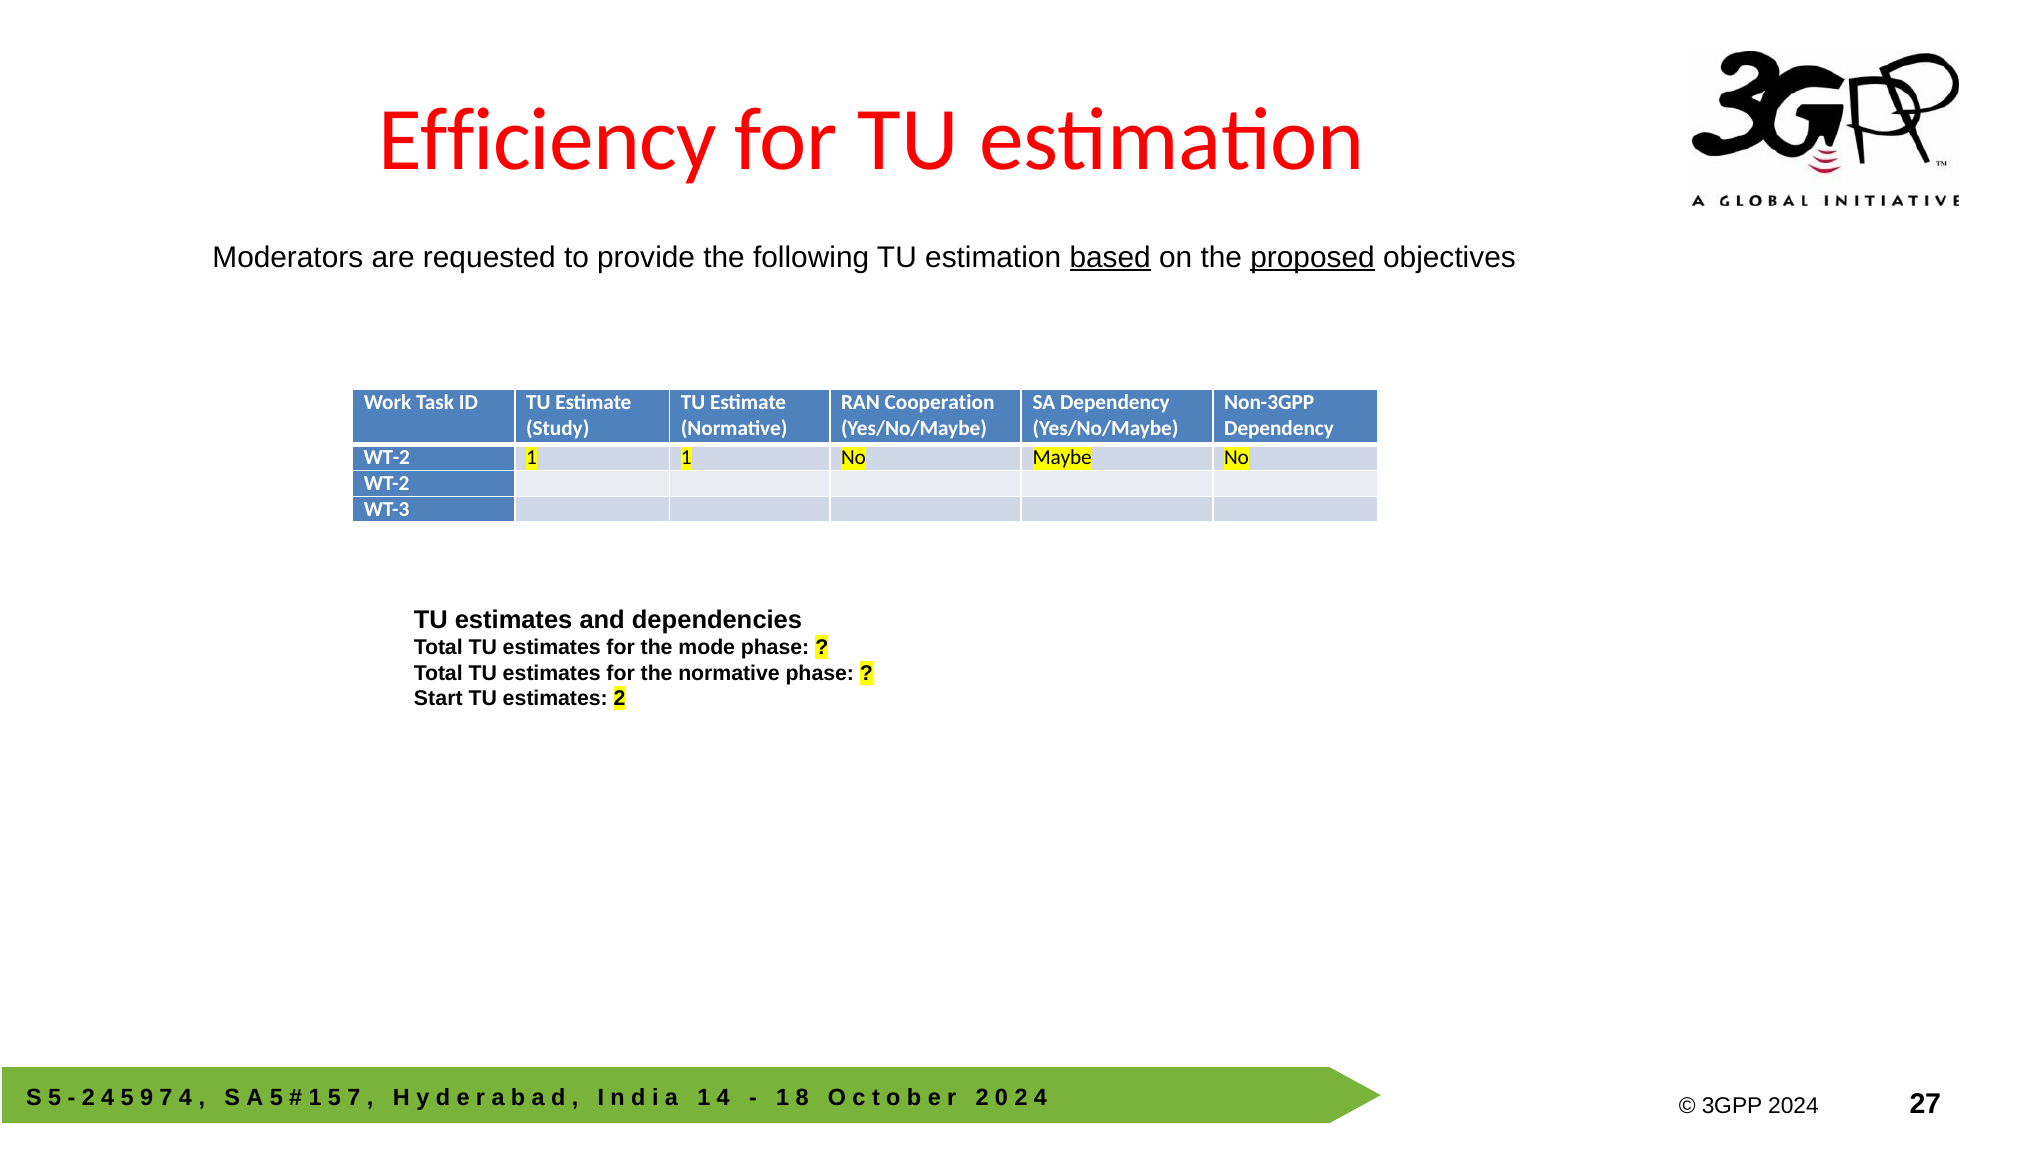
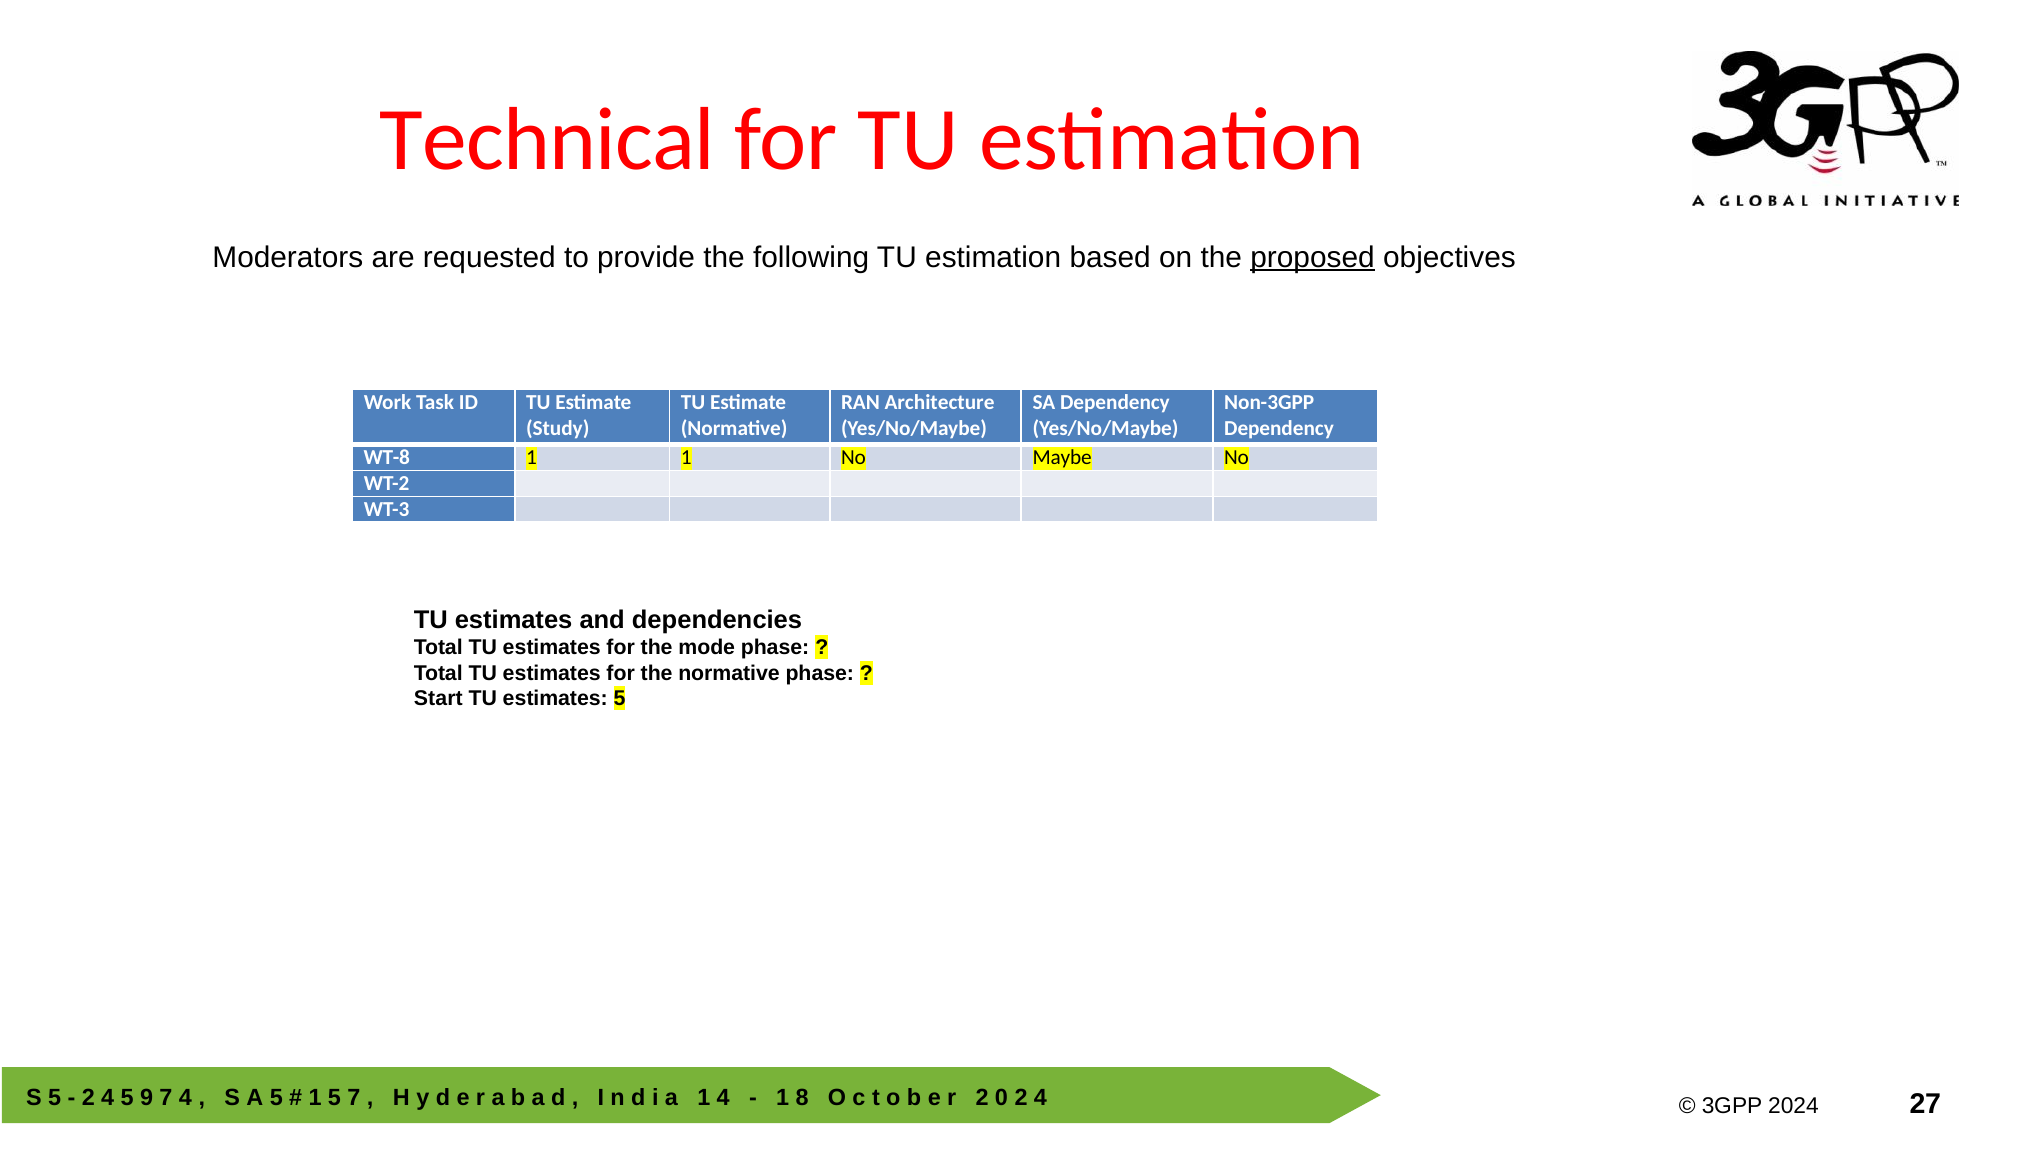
Efficiency: Efficiency -> Technical
based underline: present -> none
Cooperation: Cooperation -> Architecture
WT-2 at (387, 458): WT-2 -> WT-8
estimates 2: 2 -> 5
